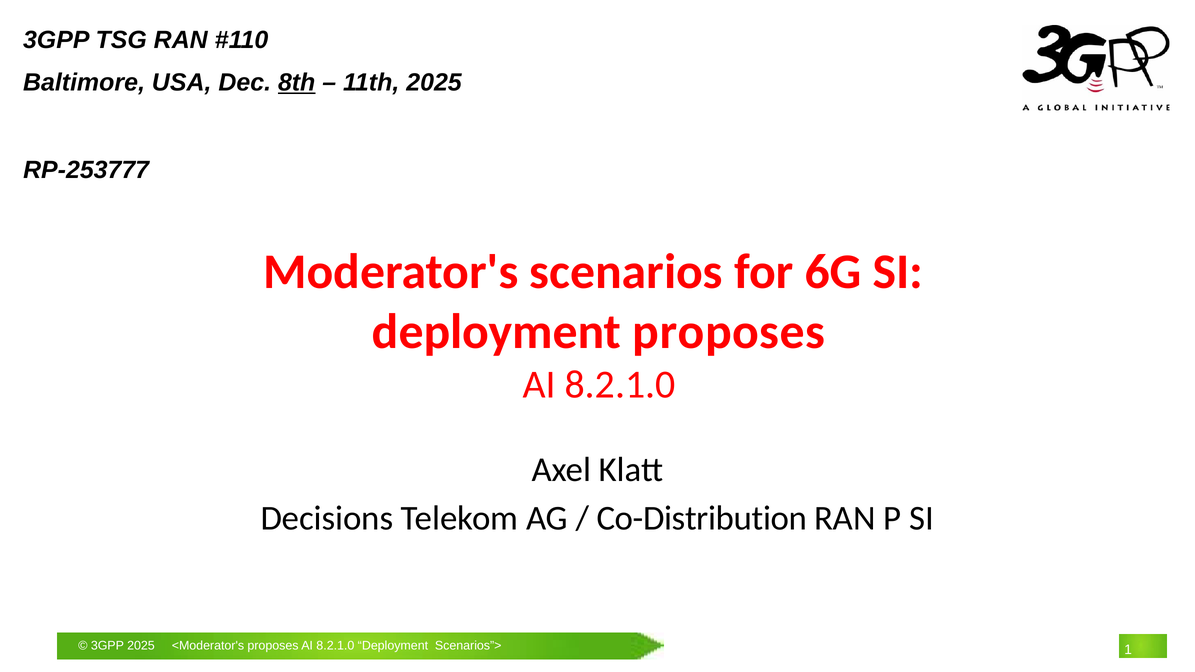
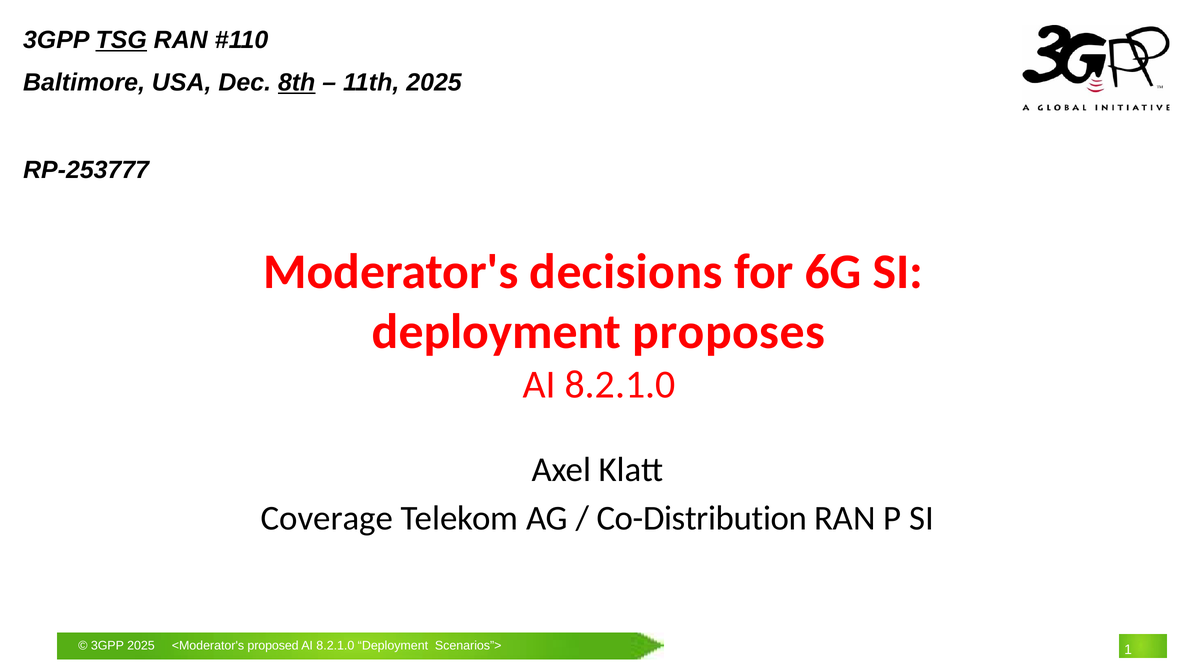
TSG underline: none -> present
scenarios: scenarios -> decisions
Decisions: Decisions -> Coverage
proposes at (273, 646): proposes -> proposed
